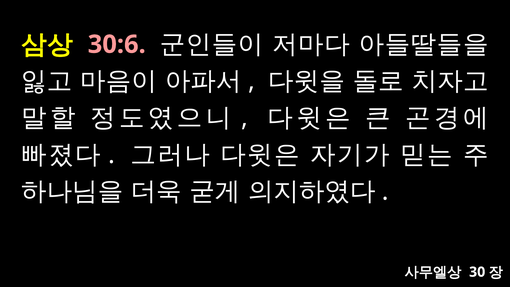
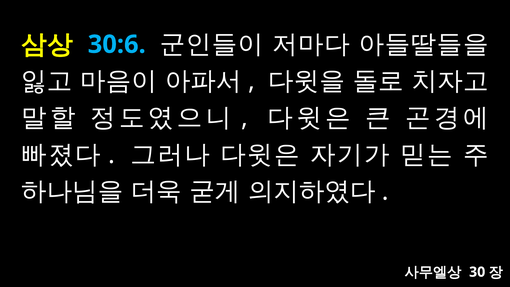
30:6 colour: pink -> light blue
